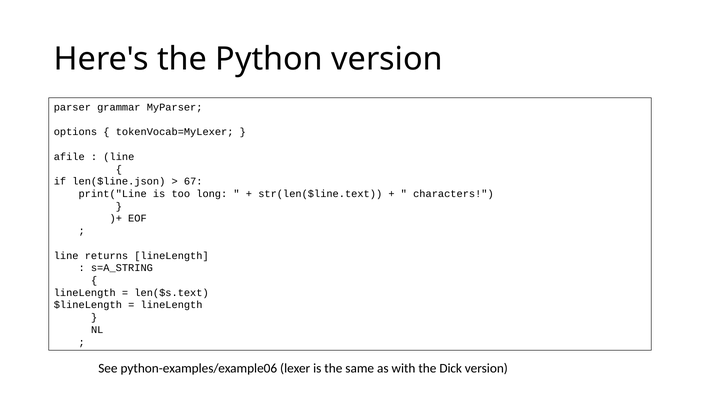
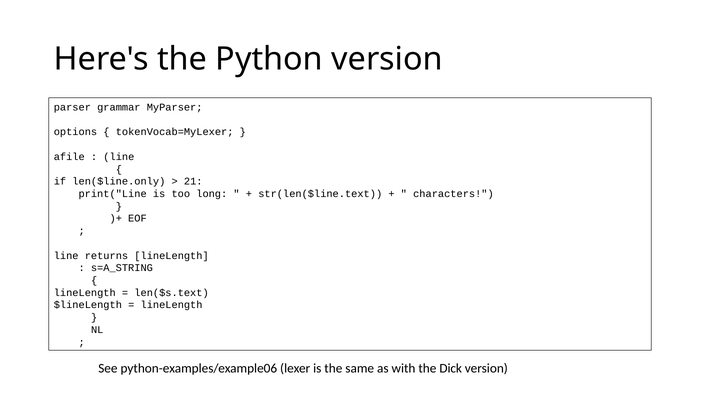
len($line.json: len($line.json -> len($line.only
67: 67 -> 21
